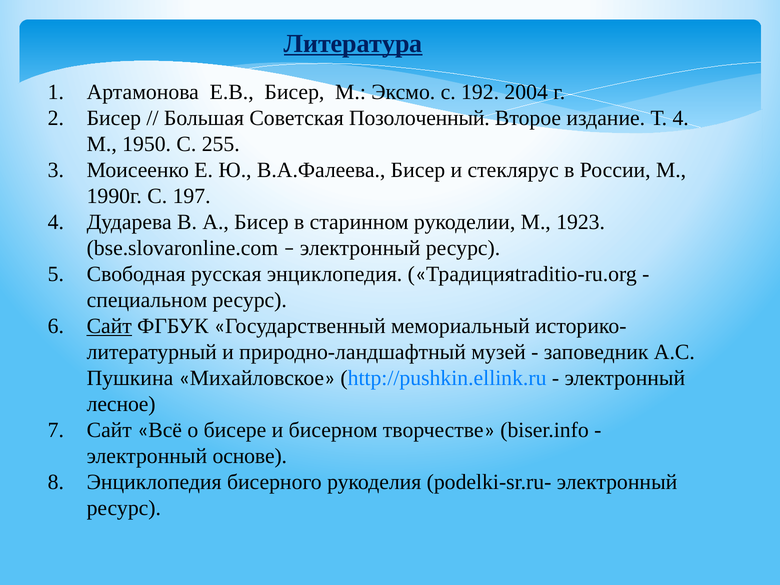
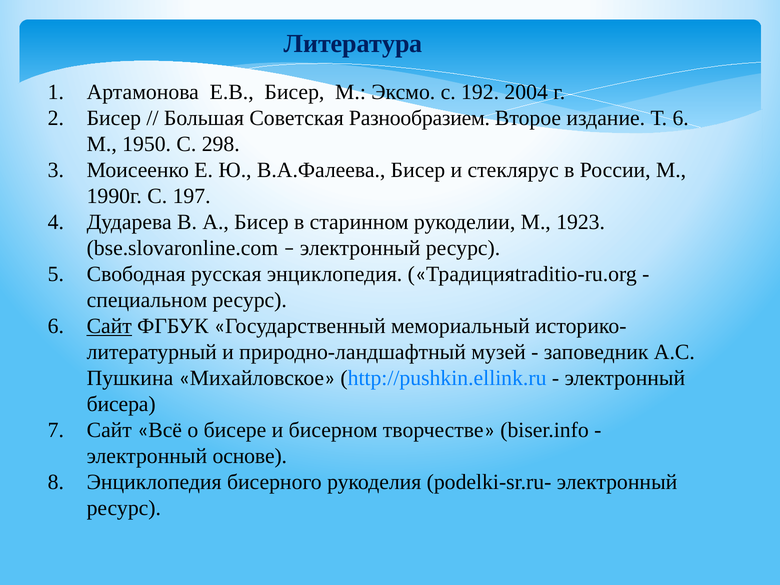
Литература underline: present -> none
Позолоченный: Позолоченный -> Разнообразием
Т 4: 4 -> 6
255: 255 -> 298
лесное: лесное -> бисера
